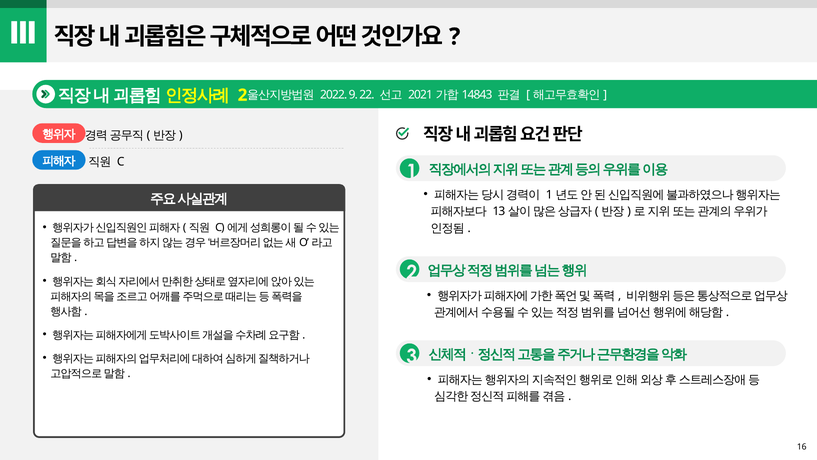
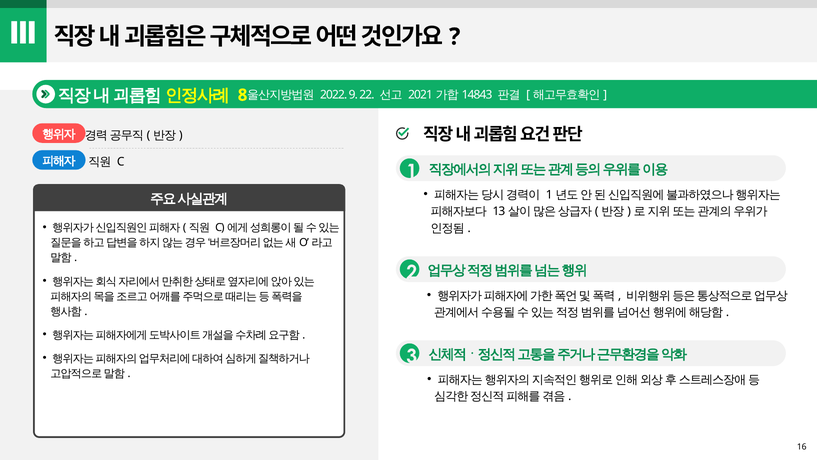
2: 2 -> 8
